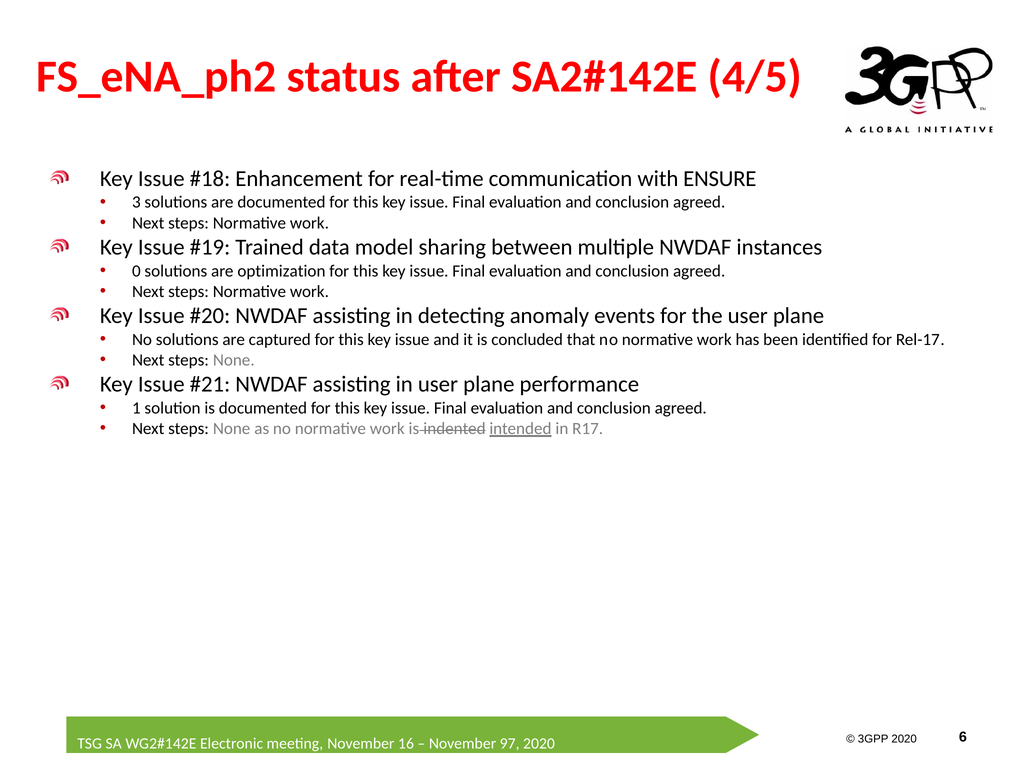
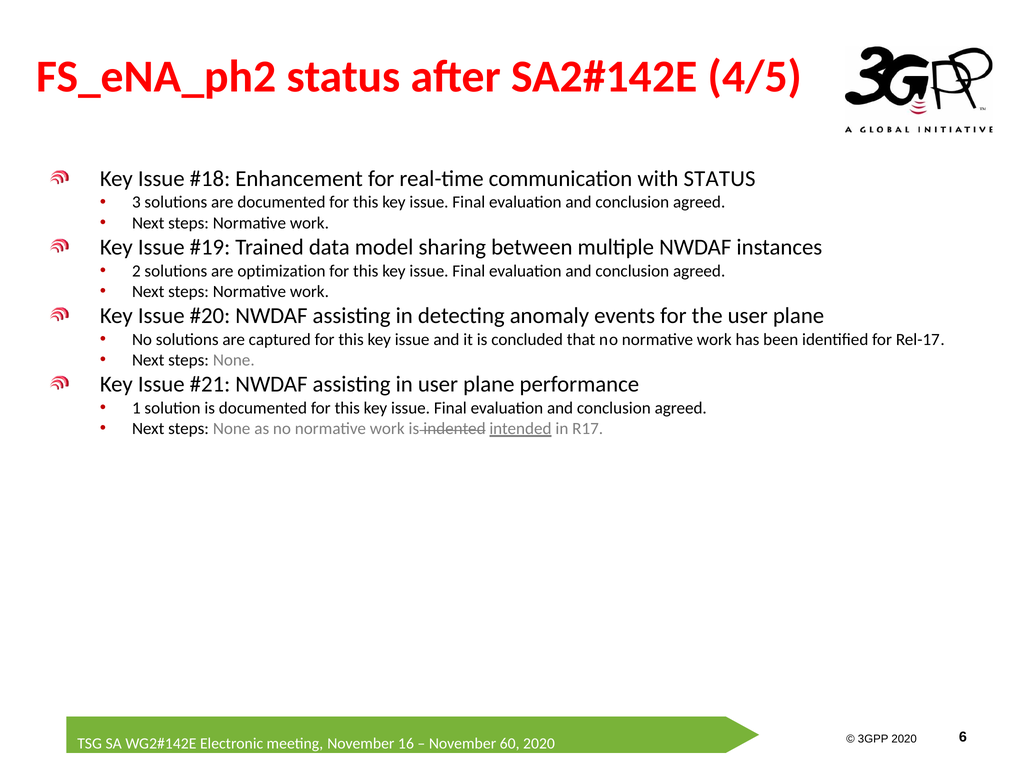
with ENSURE: ENSURE -> STATUS
0: 0 -> 2
97: 97 -> 60
